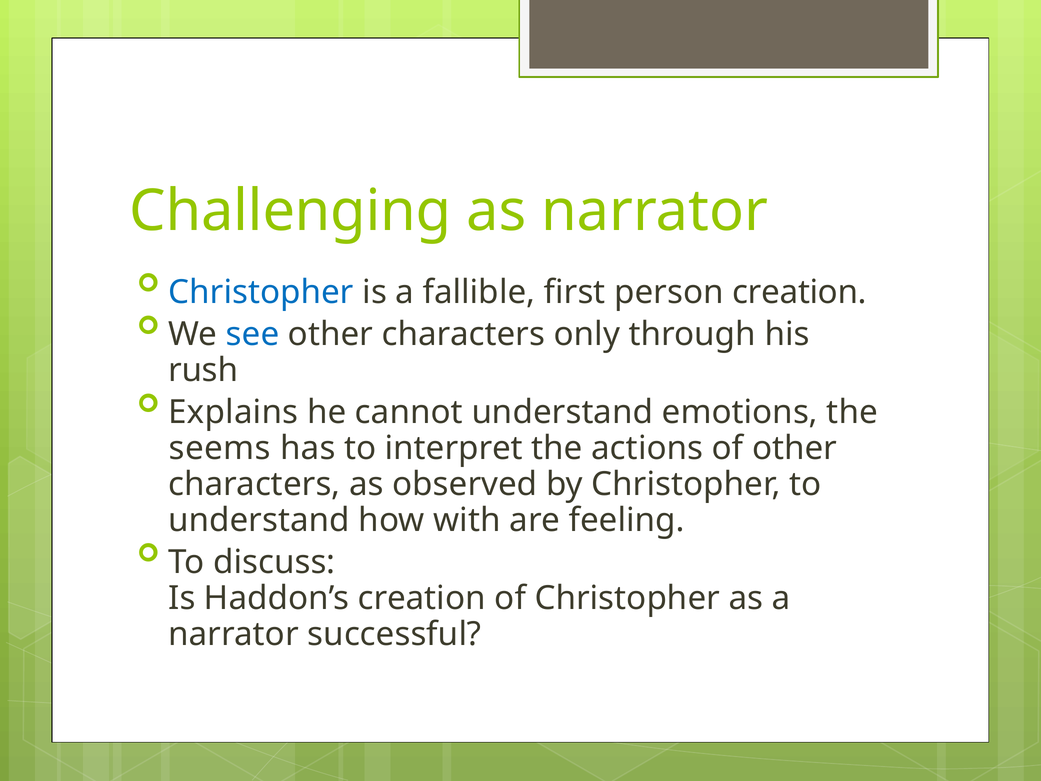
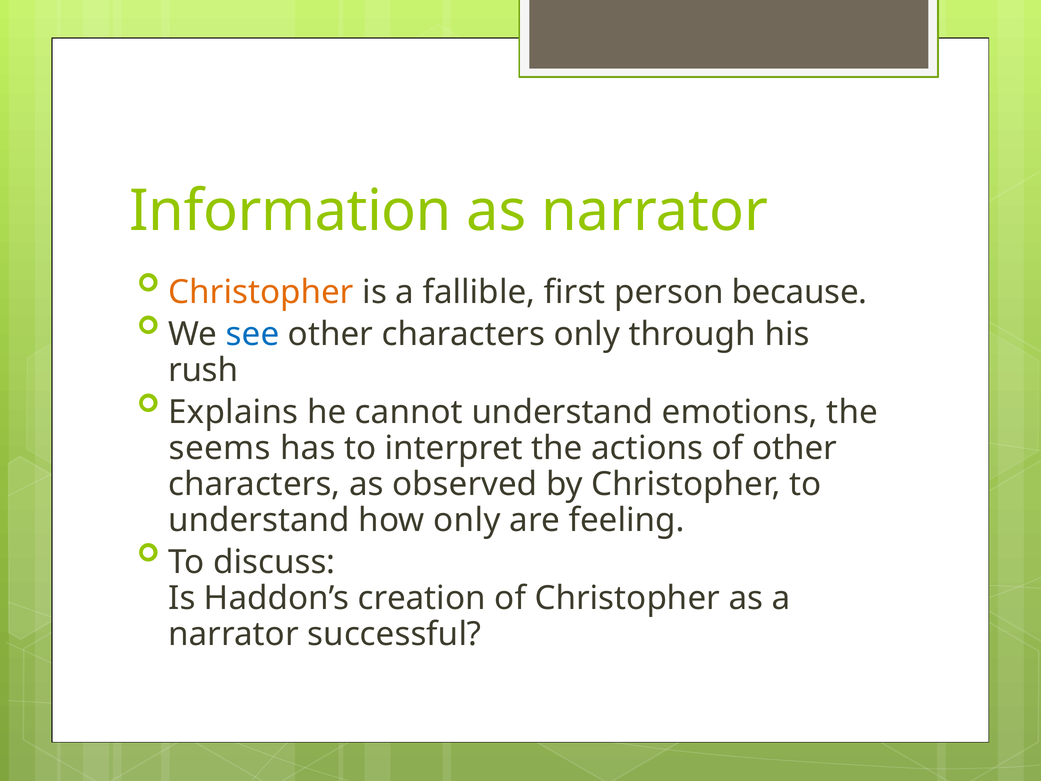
Challenging: Challenging -> Information
Christopher at (261, 292) colour: blue -> orange
person creation: creation -> because
how with: with -> only
